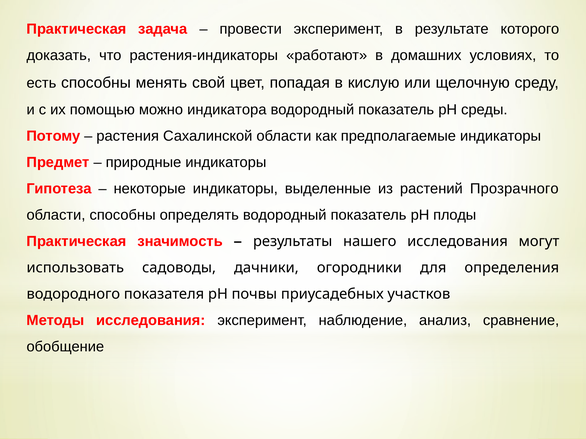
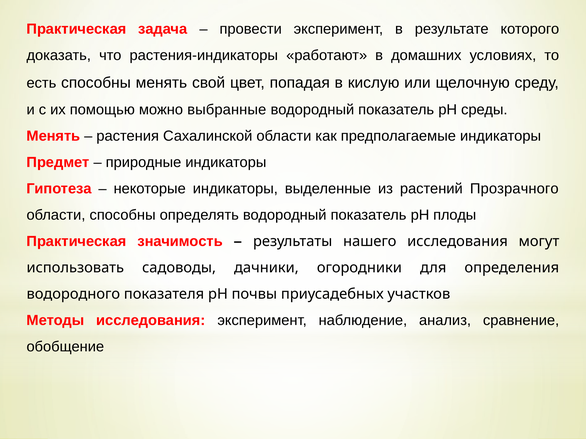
индикатора: индикатора -> выбранные
Потому at (53, 136): Потому -> Менять
